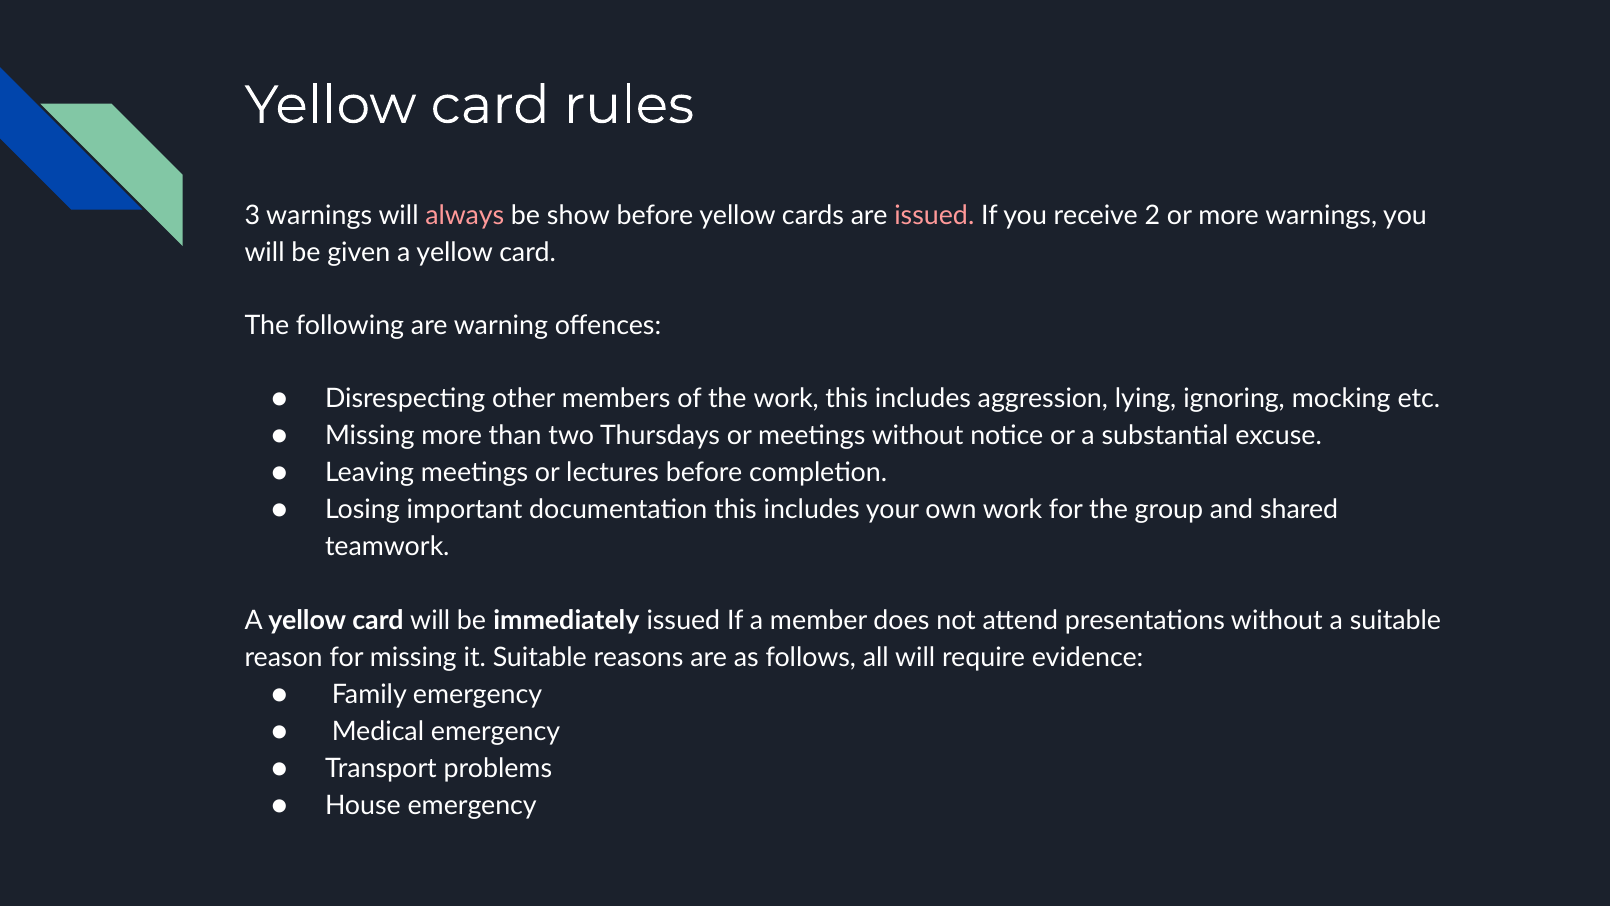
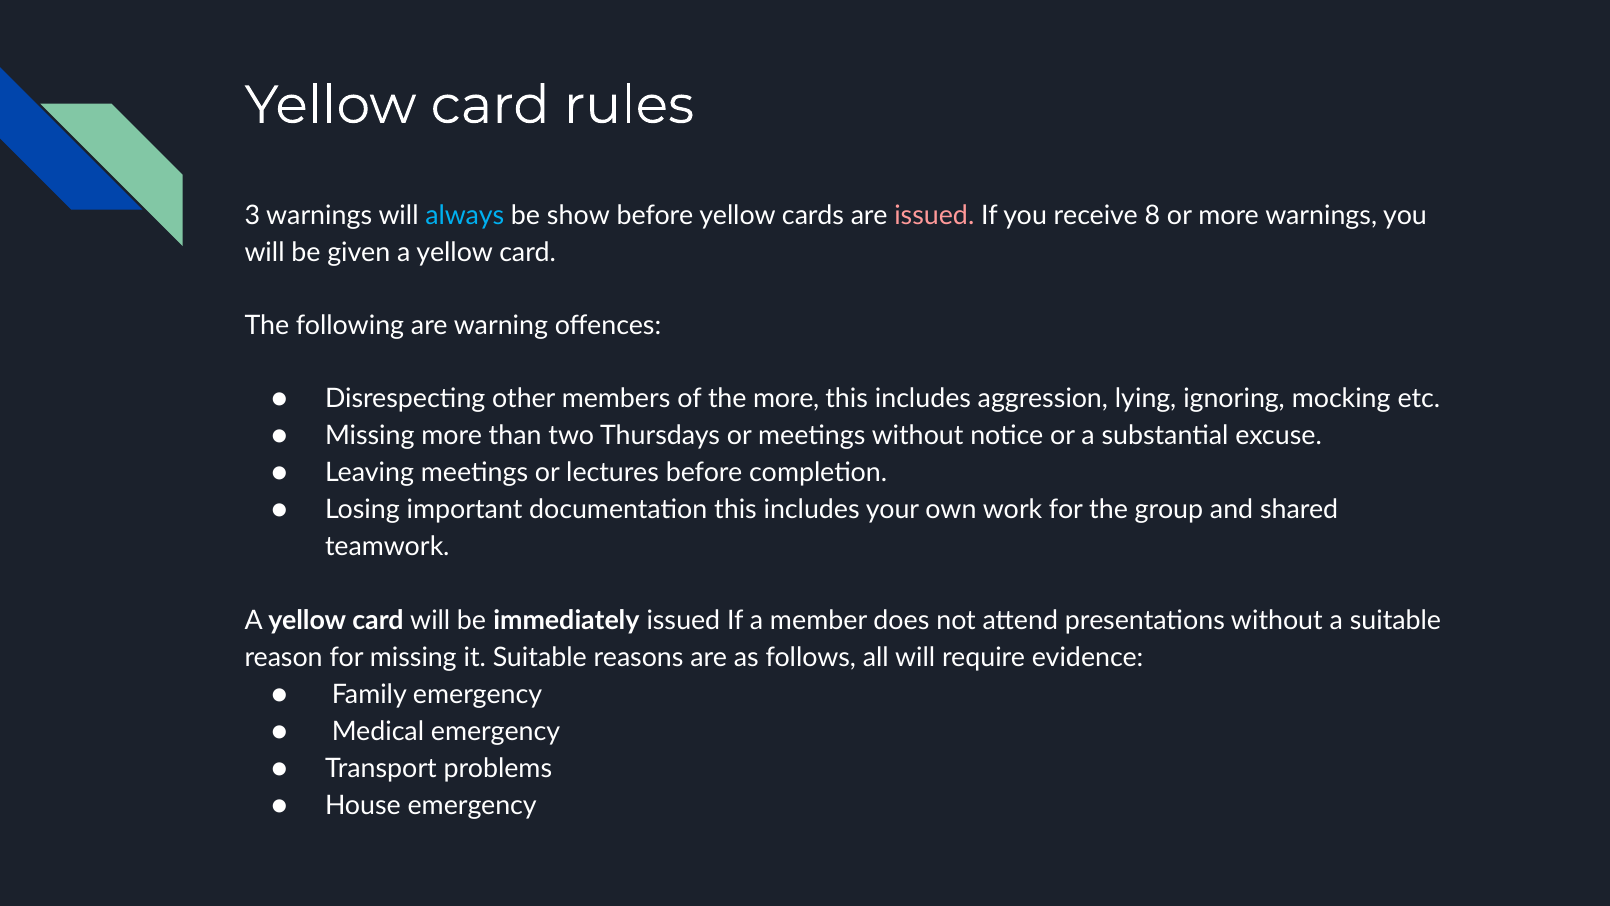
always colour: pink -> light blue
2: 2 -> 8
the work: work -> more
